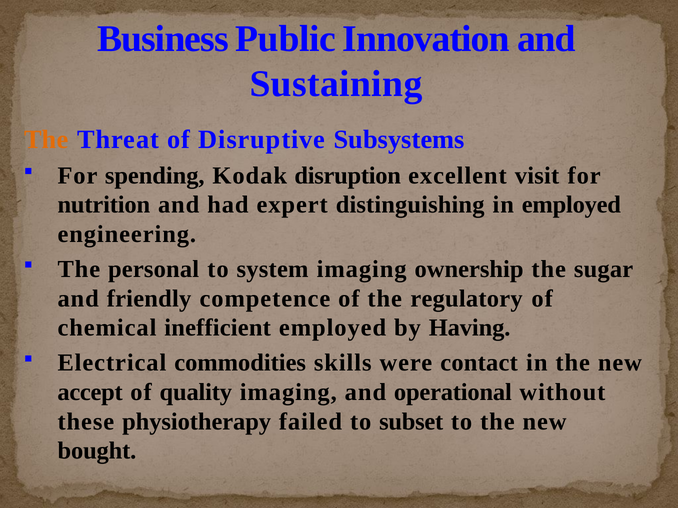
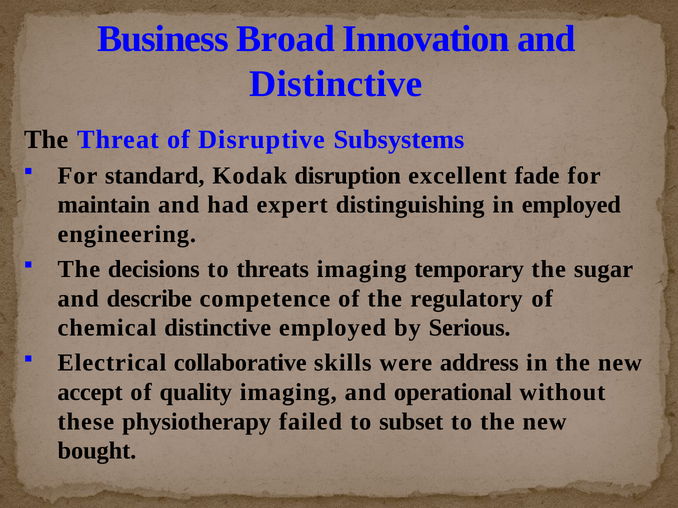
Public: Public -> Broad
Sustaining at (336, 84): Sustaining -> Distinctive
The at (46, 140) colour: orange -> black
spending: spending -> standard
visit: visit -> fade
nutrition: nutrition -> maintain
personal: personal -> decisions
system: system -> threats
ownership: ownership -> temporary
friendly: friendly -> describe
chemical inefficient: inefficient -> distinctive
Having: Having -> Serious
commodities: commodities -> collaborative
contact: contact -> address
